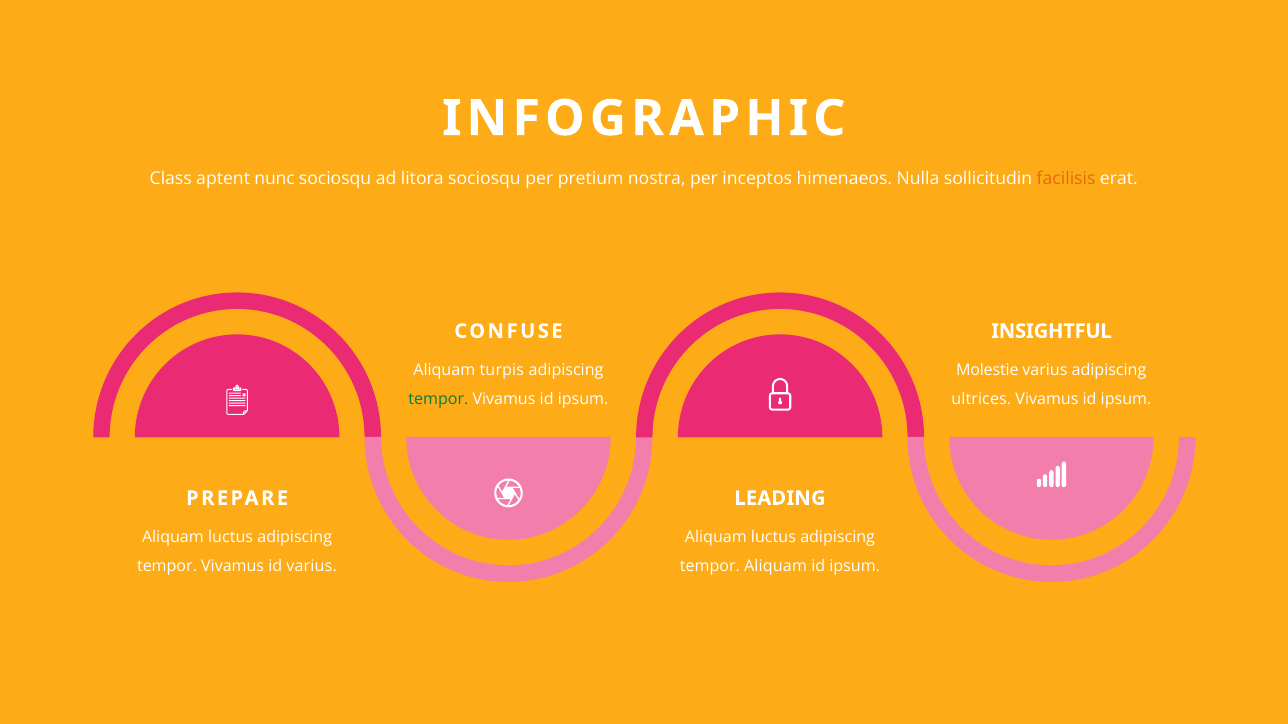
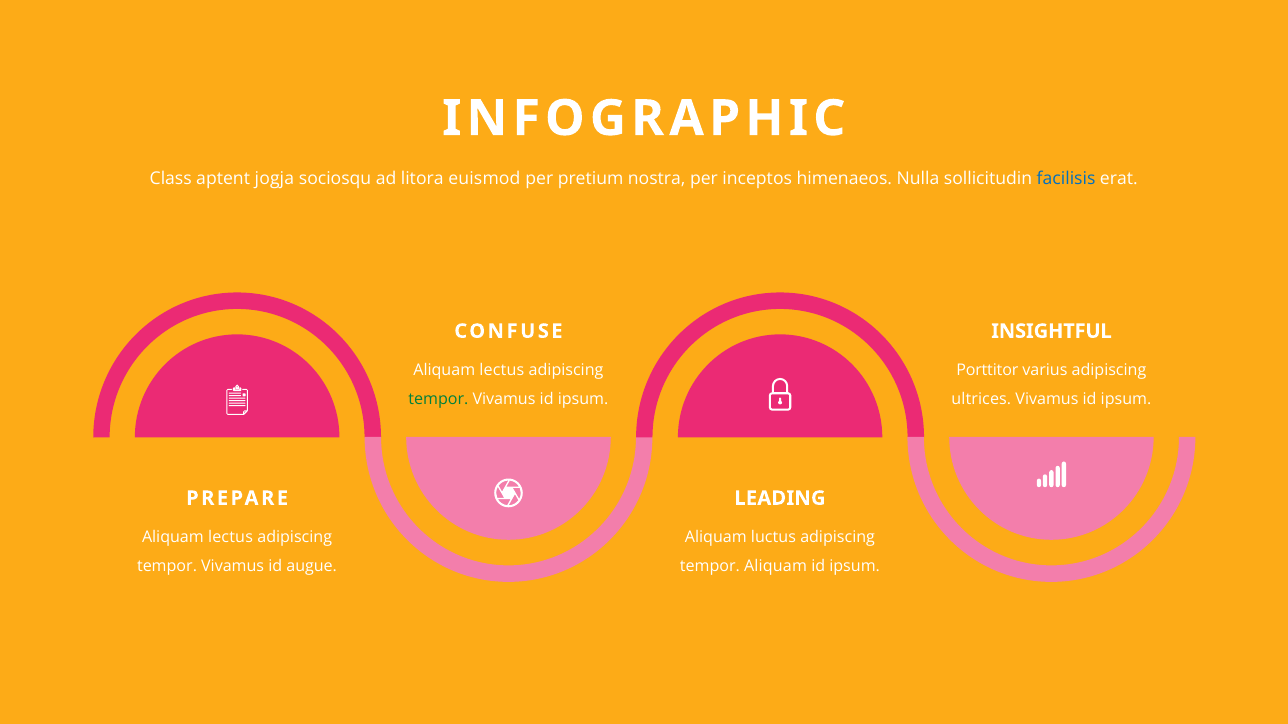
nunc: nunc -> jogja
litora sociosqu: sociosqu -> euismod
facilisis colour: orange -> blue
turpis at (502, 370): turpis -> lectus
Molestie: Molestie -> Porttitor
luctus at (231, 537): luctus -> lectus
id varius: varius -> augue
